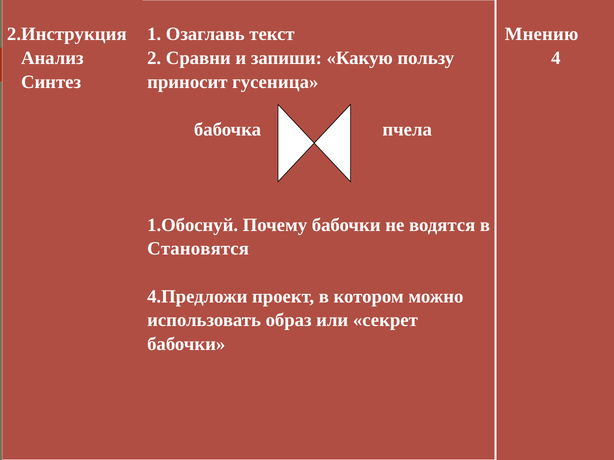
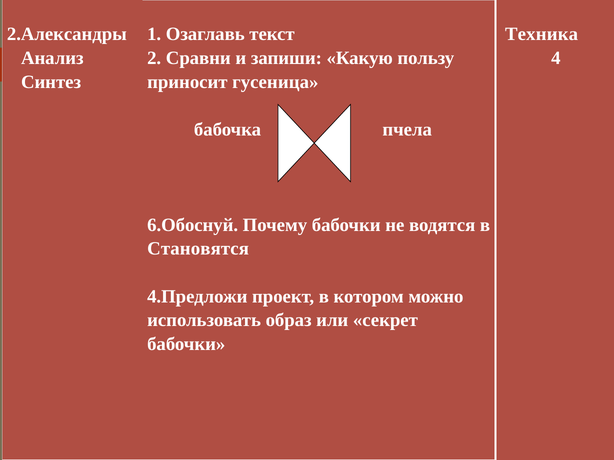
2.Инструкция: 2.Инструкция -> 2.Александры
Мнению: Мнению -> Техника
1.Обоснуй: 1.Обоснуй -> 6.Обоснуй
